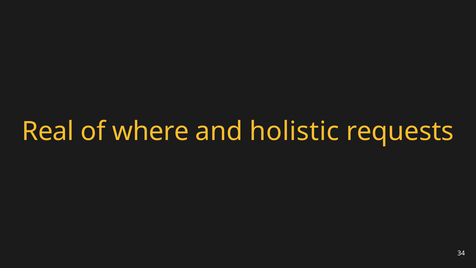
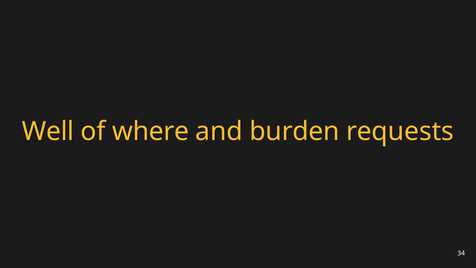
Real: Real -> Well
holistic: holistic -> burden
